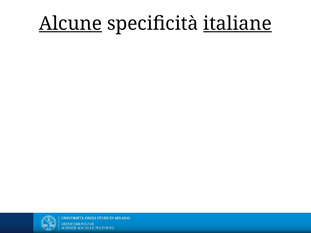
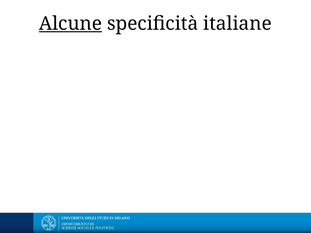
italiane underline: present -> none
